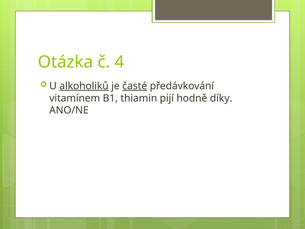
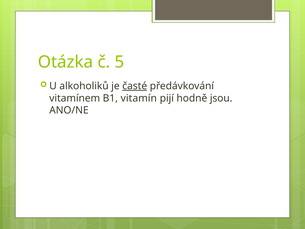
4: 4 -> 5
alkoholiků underline: present -> none
thiamin: thiamin -> vitamín
díky: díky -> jsou
